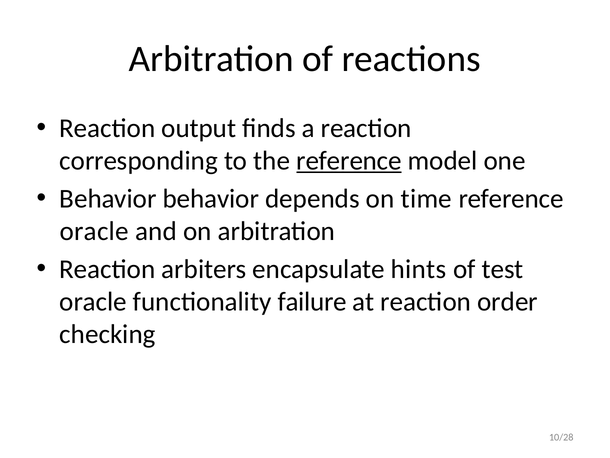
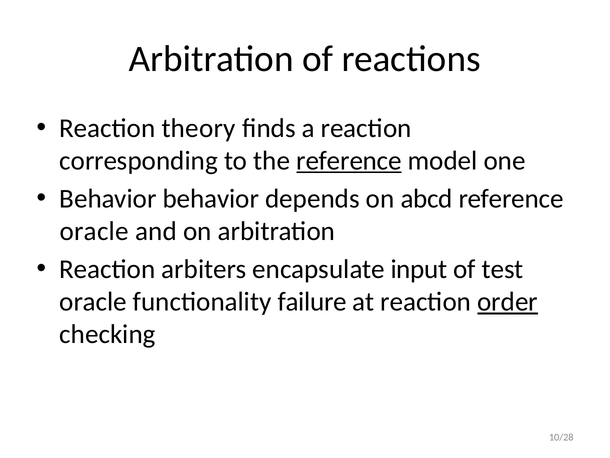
output: output -> theory
time: time -> abcd
hints: hints -> input
order underline: none -> present
